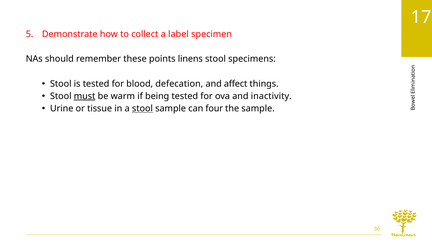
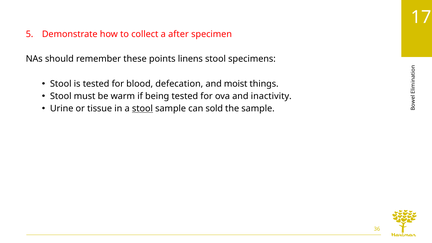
label: label -> after
affect: affect -> moist
must underline: present -> none
four: four -> sold
